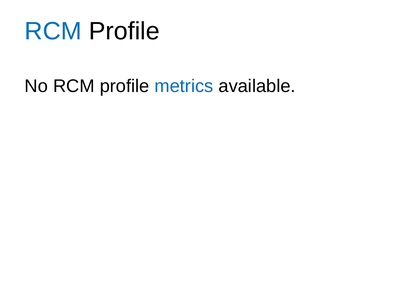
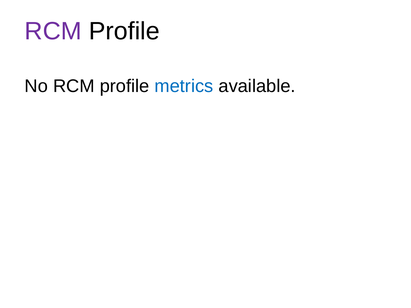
RCM at (53, 31) colour: blue -> purple
